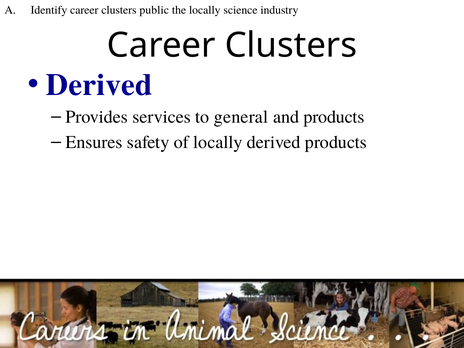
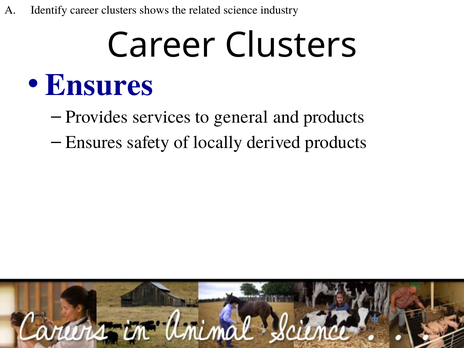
public: public -> shows
the locally: locally -> related
Derived at (99, 85): Derived -> Ensures
